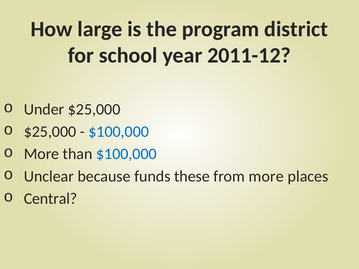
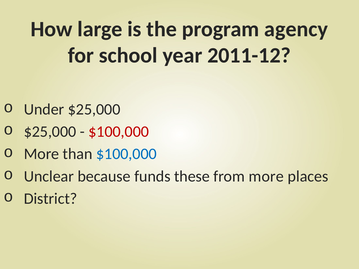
district: district -> agency
$100,000 at (119, 132) colour: blue -> red
Central: Central -> District
